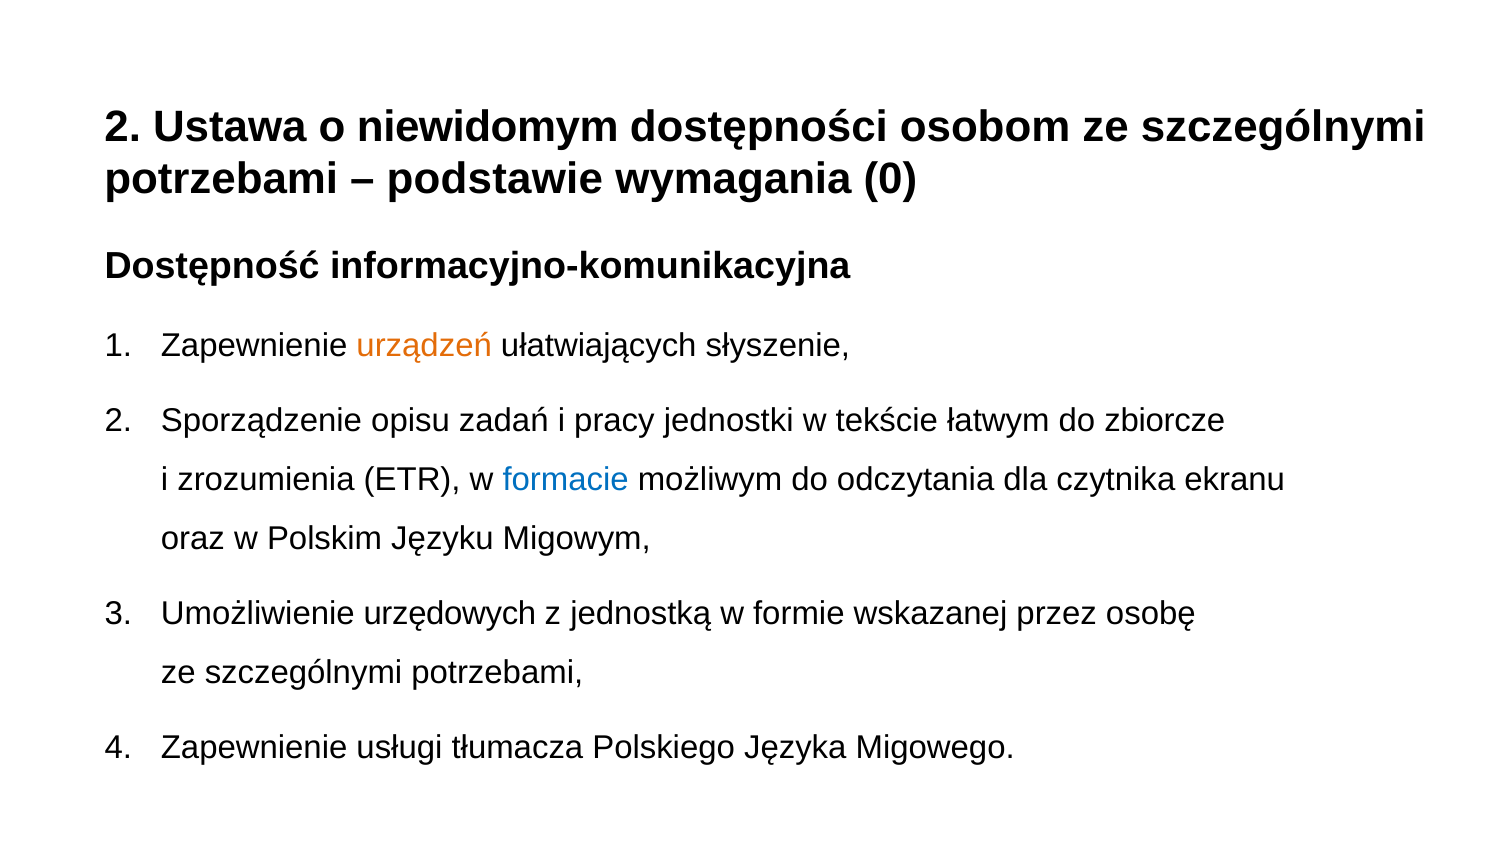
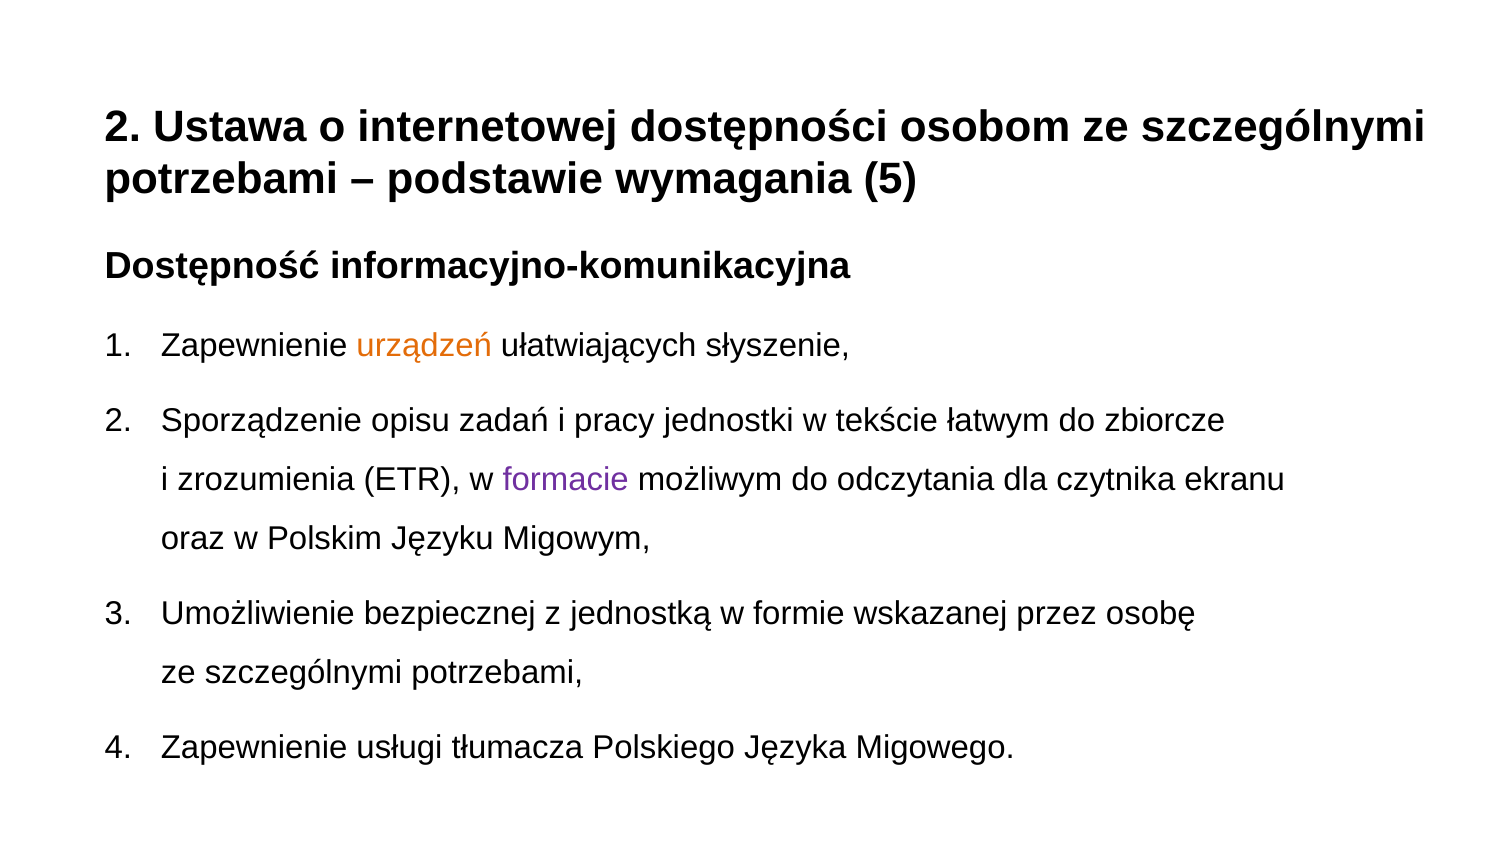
niewidomym: niewidomym -> internetowej
0: 0 -> 5
formacie colour: blue -> purple
urzędowych: urzędowych -> bezpiecznej
